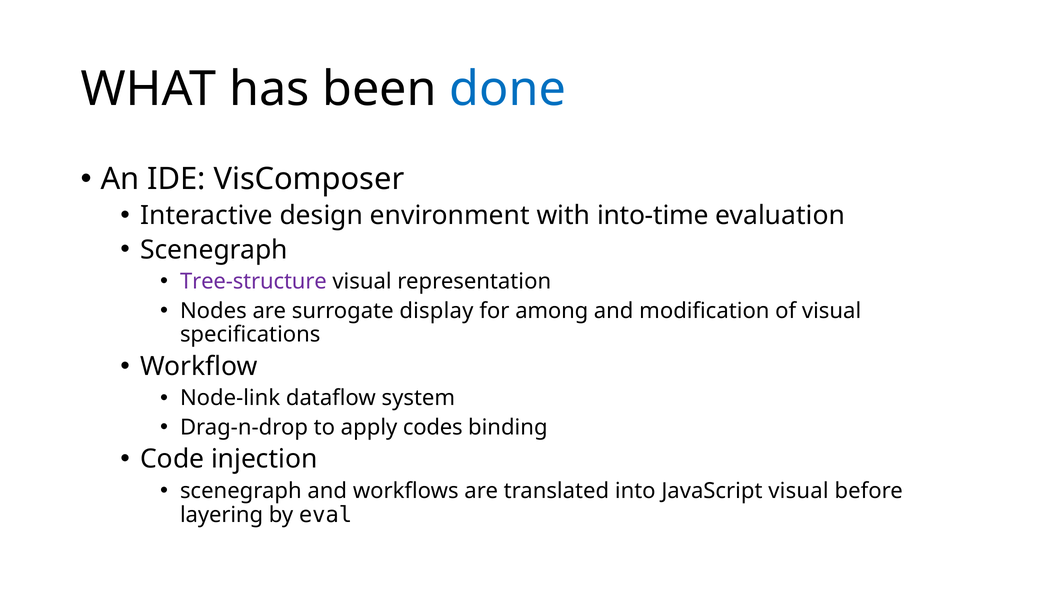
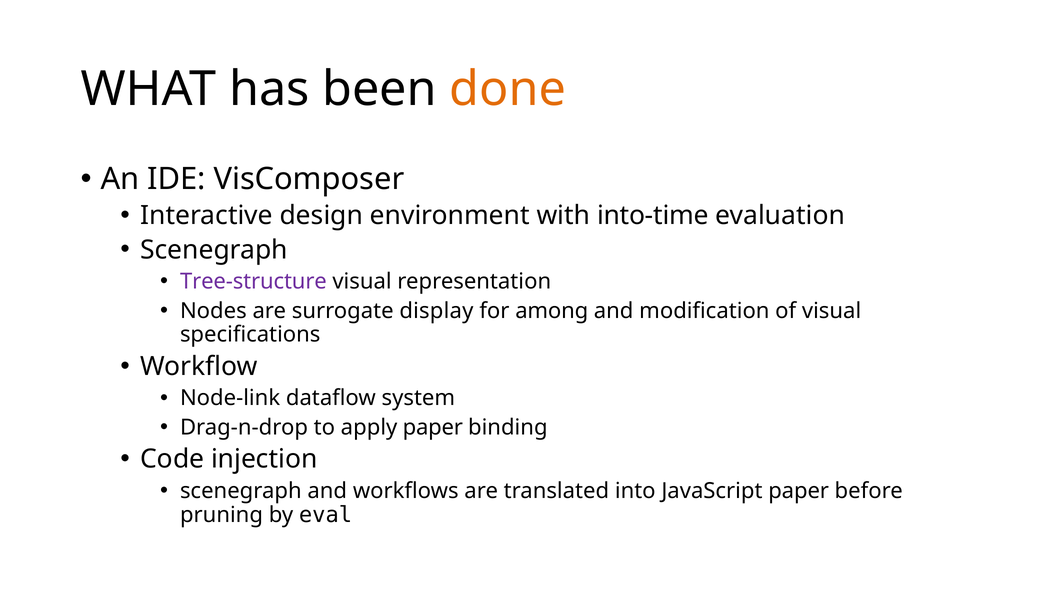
done colour: blue -> orange
apply codes: codes -> paper
JavaScript visual: visual -> paper
layering: layering -> pruning
